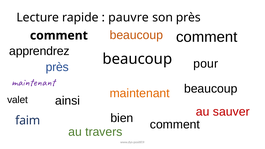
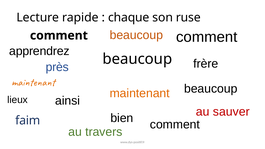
pauvre: pauvre -> chaque
son près: près -> ruse
pour: pour -> frère
maintenant at (33, 82) colour: purple -> orange
valet: valet -> lieux
